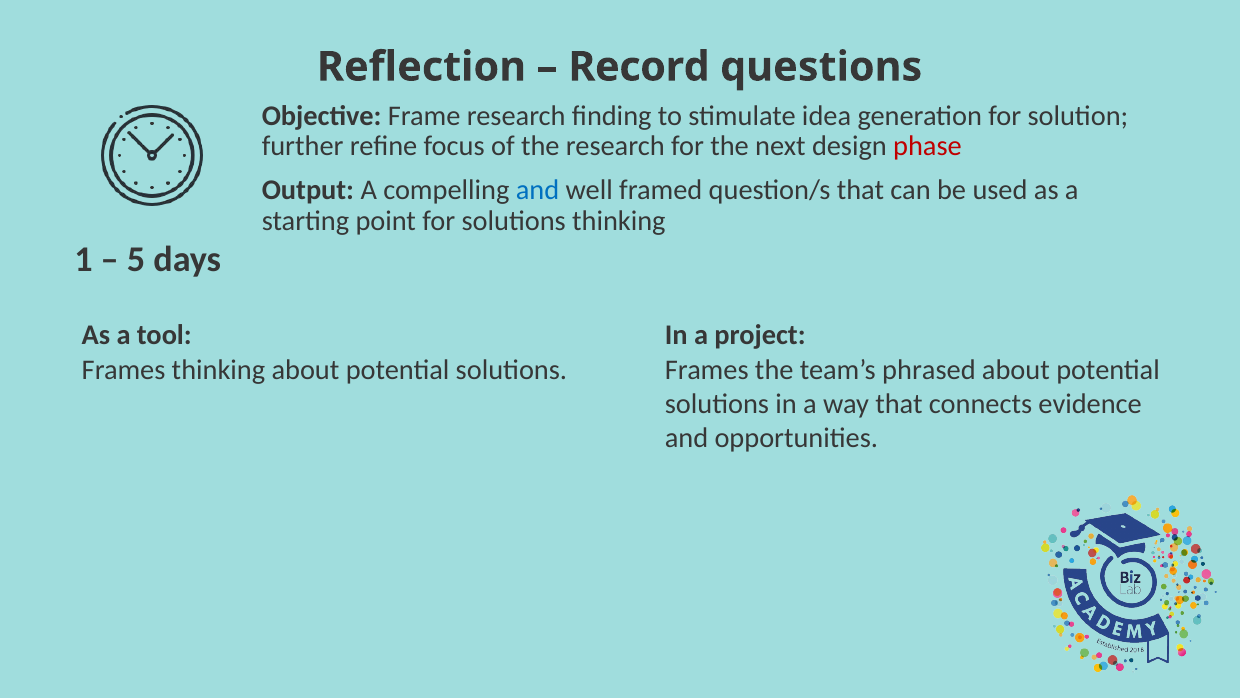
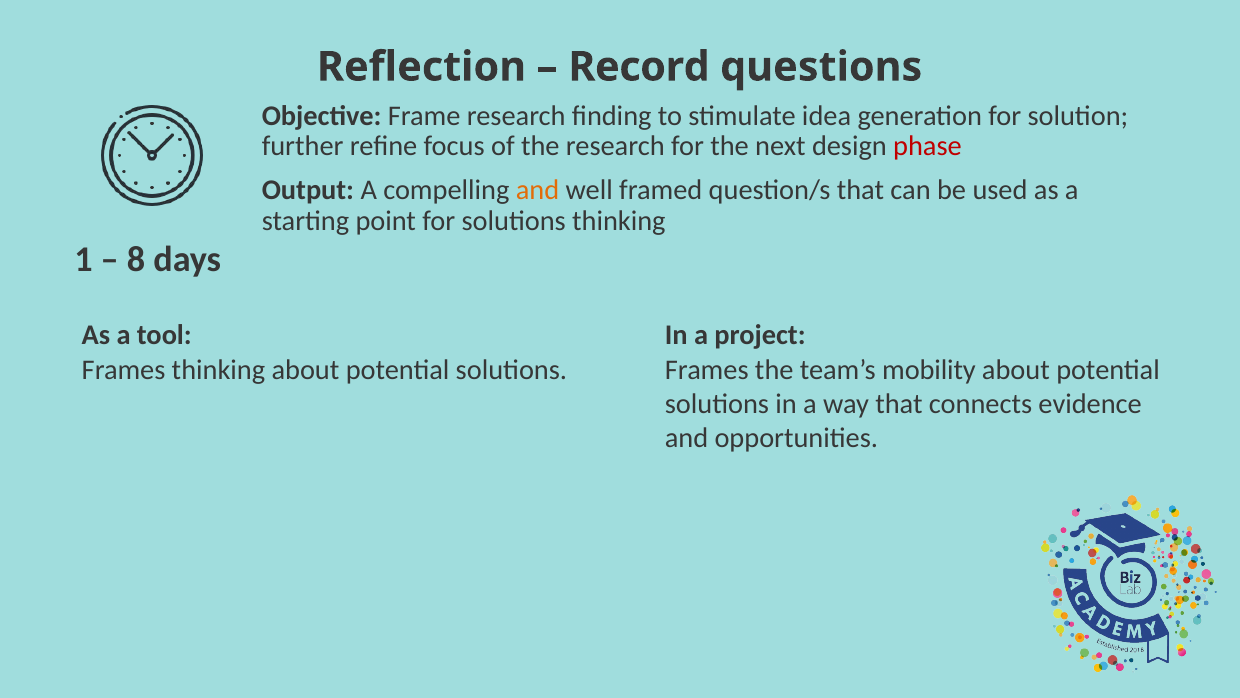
and at (538, 190) colour: blue -> orange
5: 5 -> 8
phrased: phrased -> mobility
